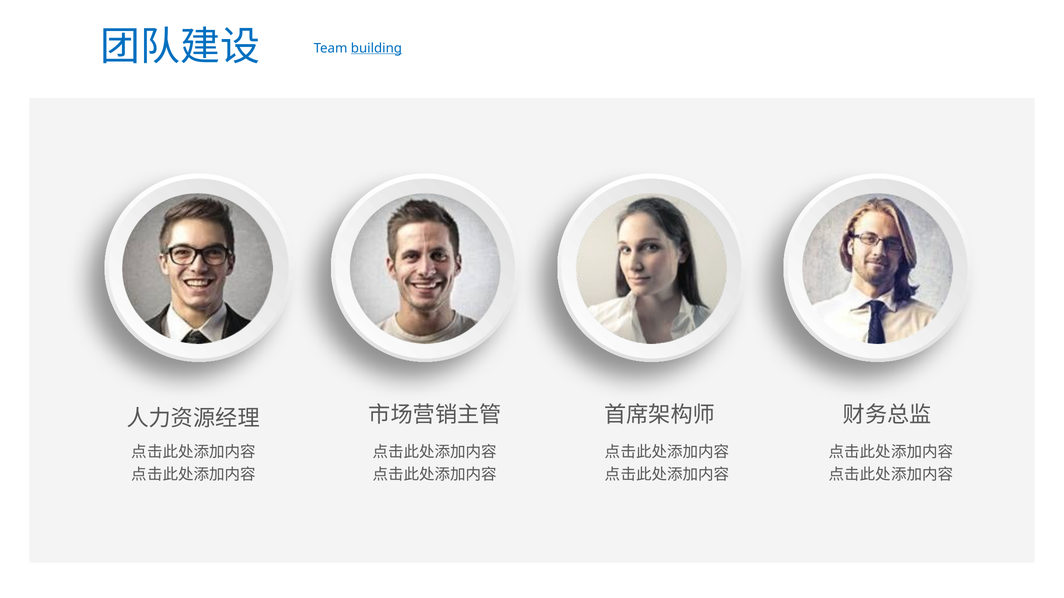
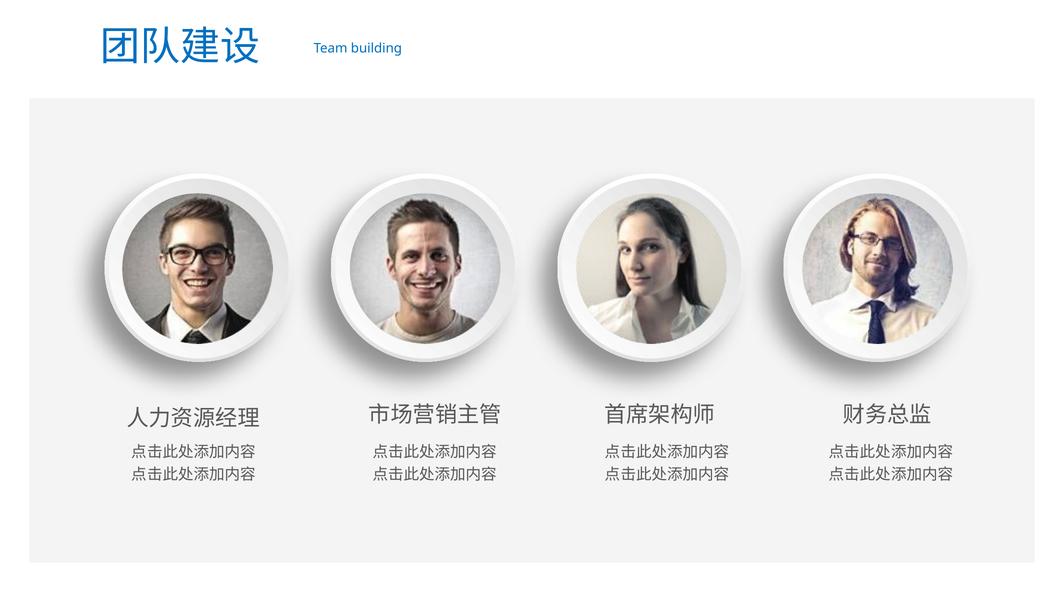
building underline: present -> none
